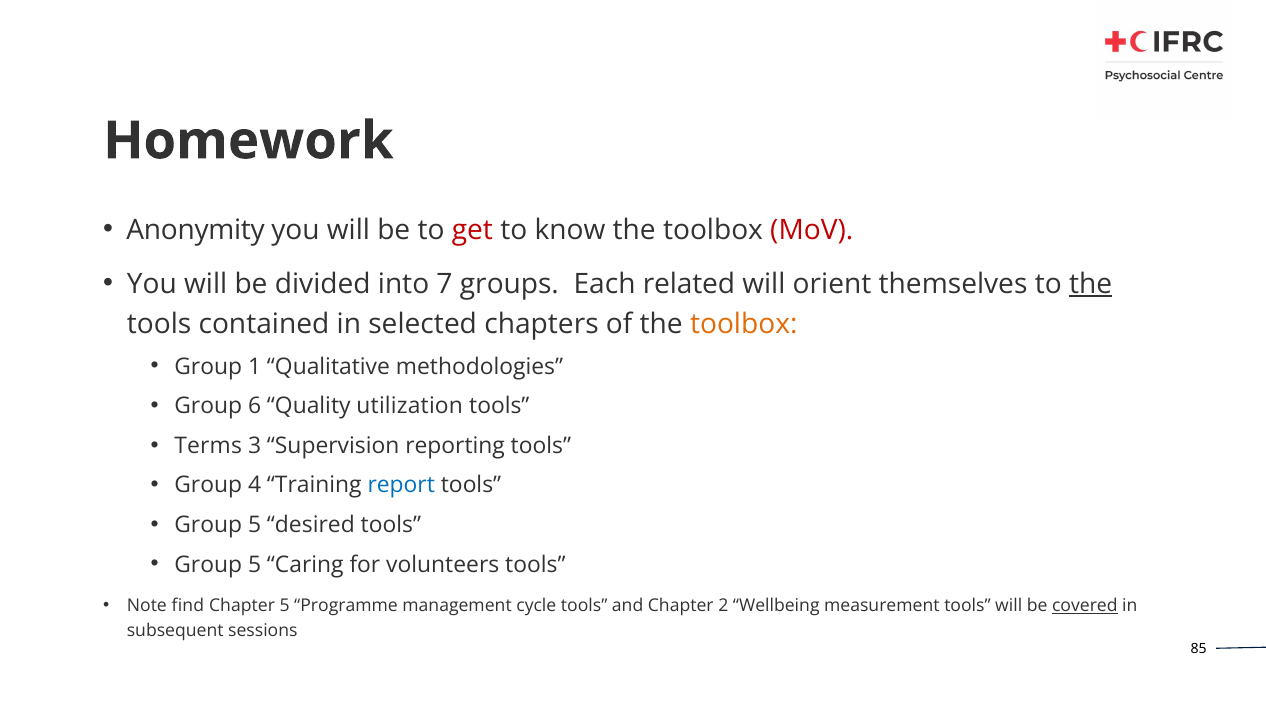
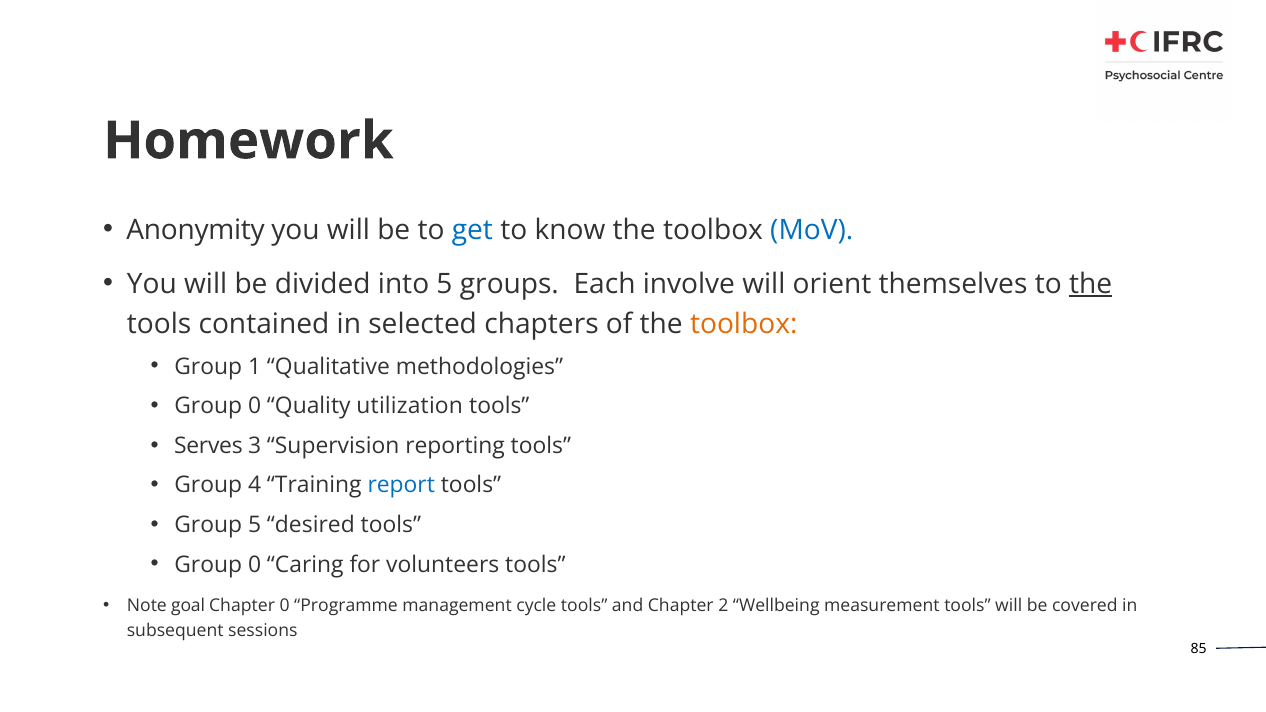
get colour: red -> blue
MoV colour: red -> blue
into 7: 7 -> 5
related: related -> involve
6 at (255, 406): 6 -> 0
Terms: Terms -> Serves
5 at (255, 565): 5 -> 0
find: find -> goal
Chapter 5: 5 -> 0
covered underline: present -> none
